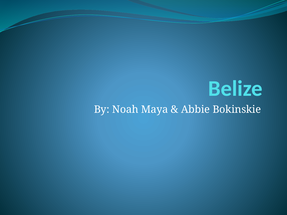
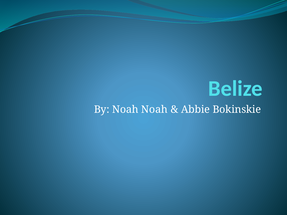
Noah Maya: Maya -> Noah
